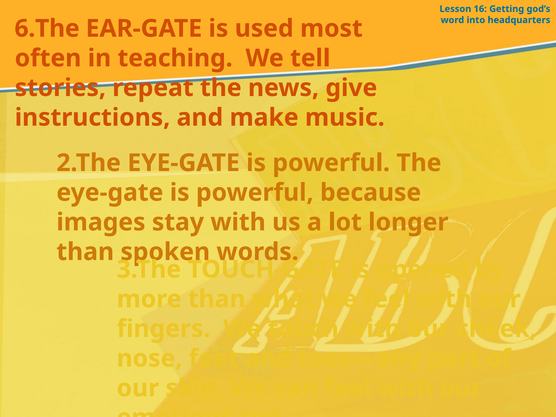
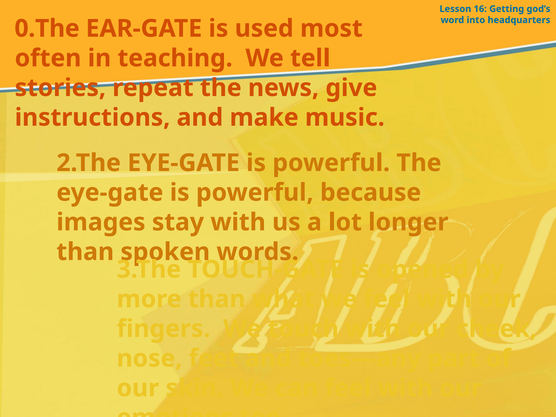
6.The: 6.The -> 0.The
